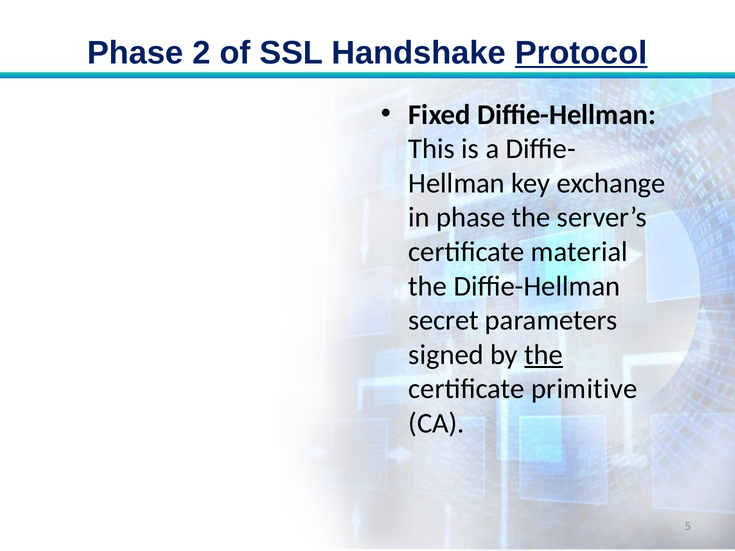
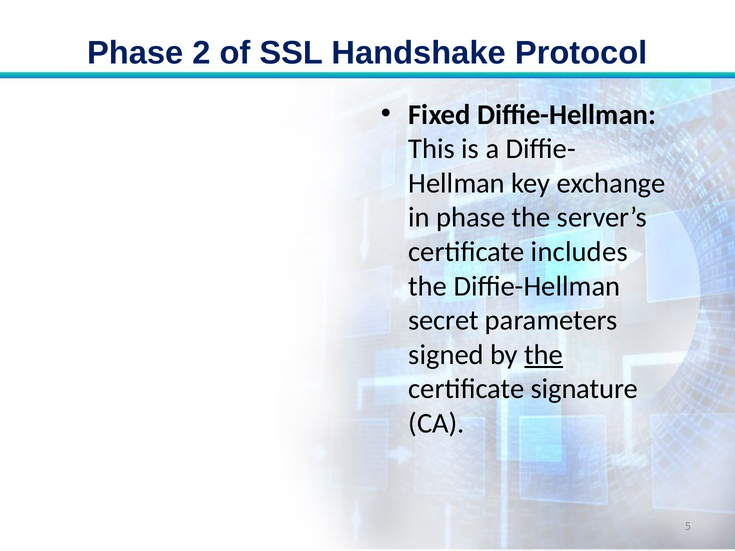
Protocol underline: present -> none
material: material -> includes
primitive: primitive -> signature
